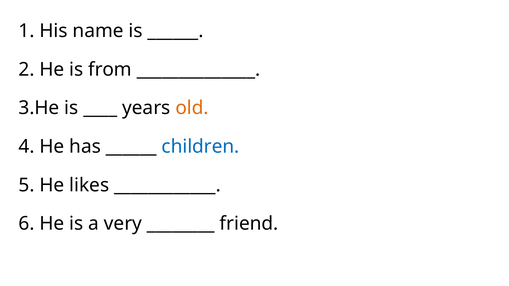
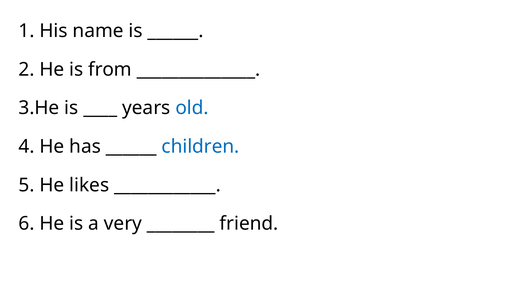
old colour: orange -> blue
